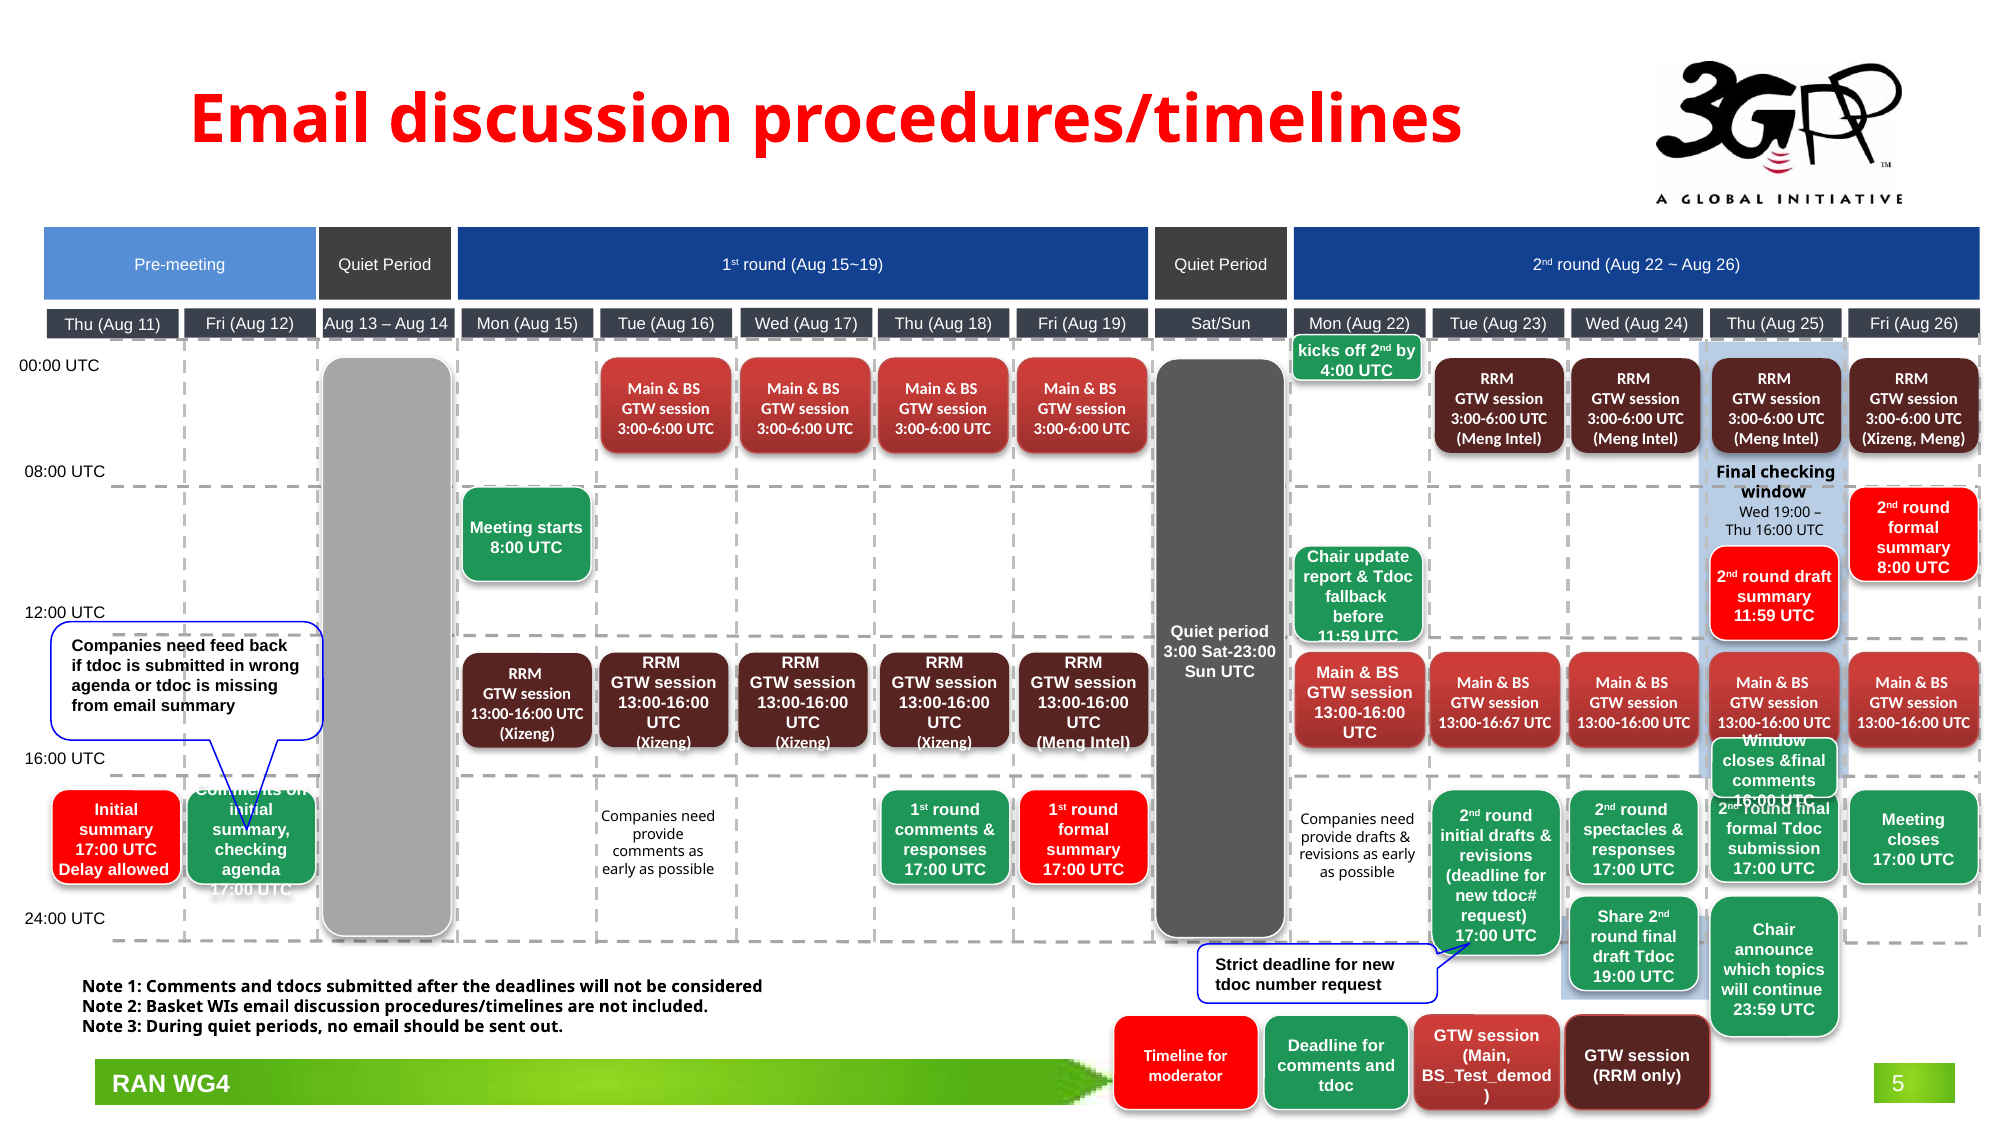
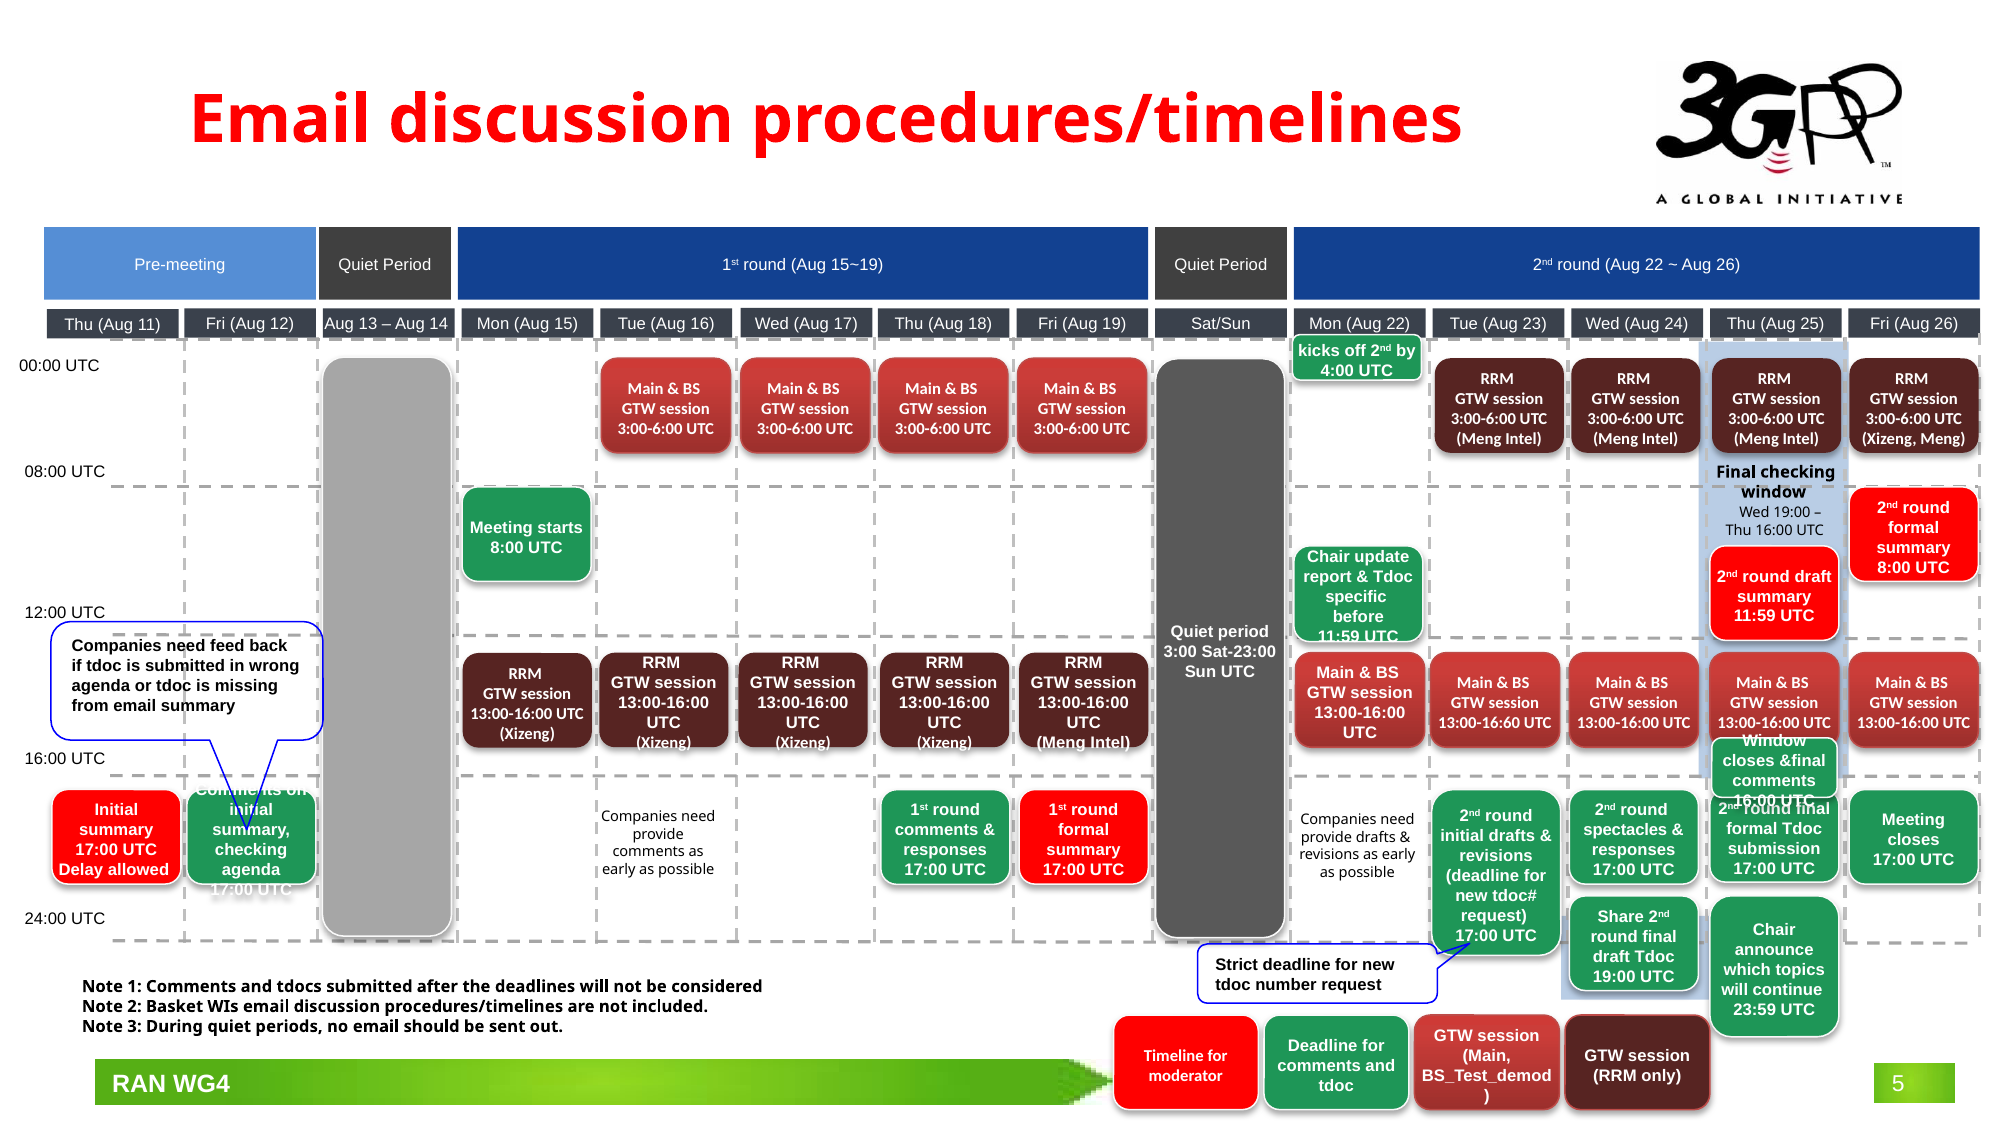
fallback: fallback -> specific
13:00-16:67: 13:00-16:67 -> 13:00-16:60
